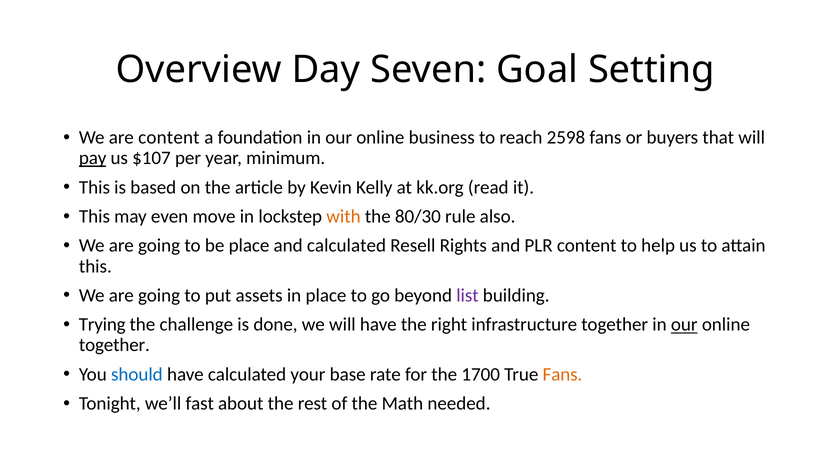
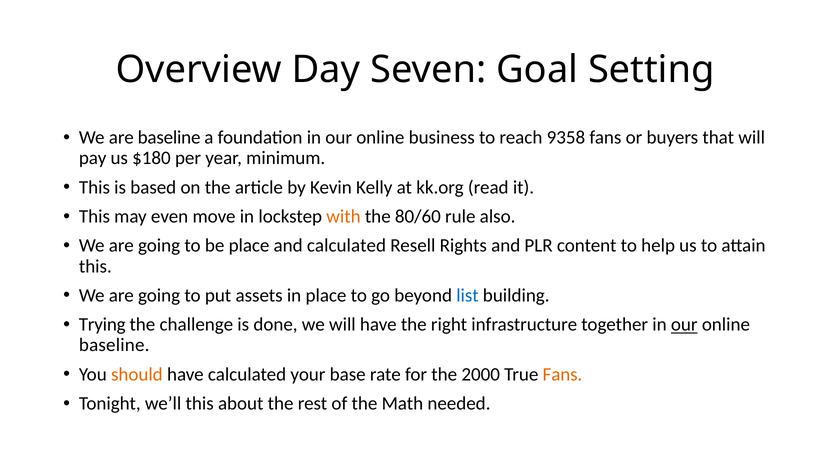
are content: content -> baseline
2598: 2598 -> 9358
pay underline: present -> none
$107: $107 -> $180
80/30: 80/30 -> 80/60
list colour: purple -> blue
together at (114, 346): together -> baseline
should colour: blue -> orange
1700: 1700 -> 2000
we’ll fast: fast -> this
